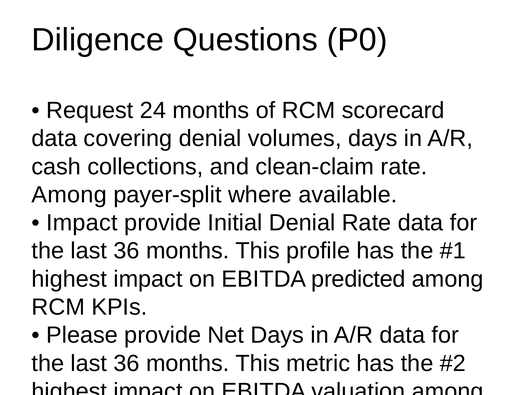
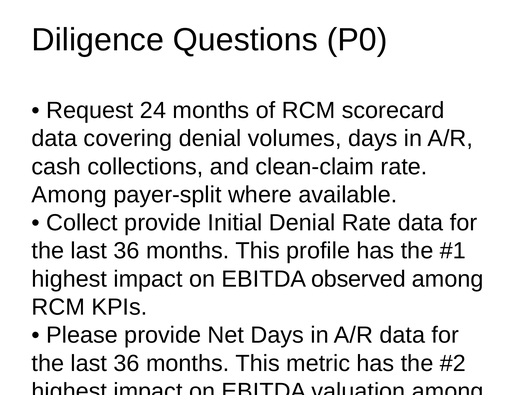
Impact at (82, 223): Impact -> Collect
predicted: predicted -> observed
